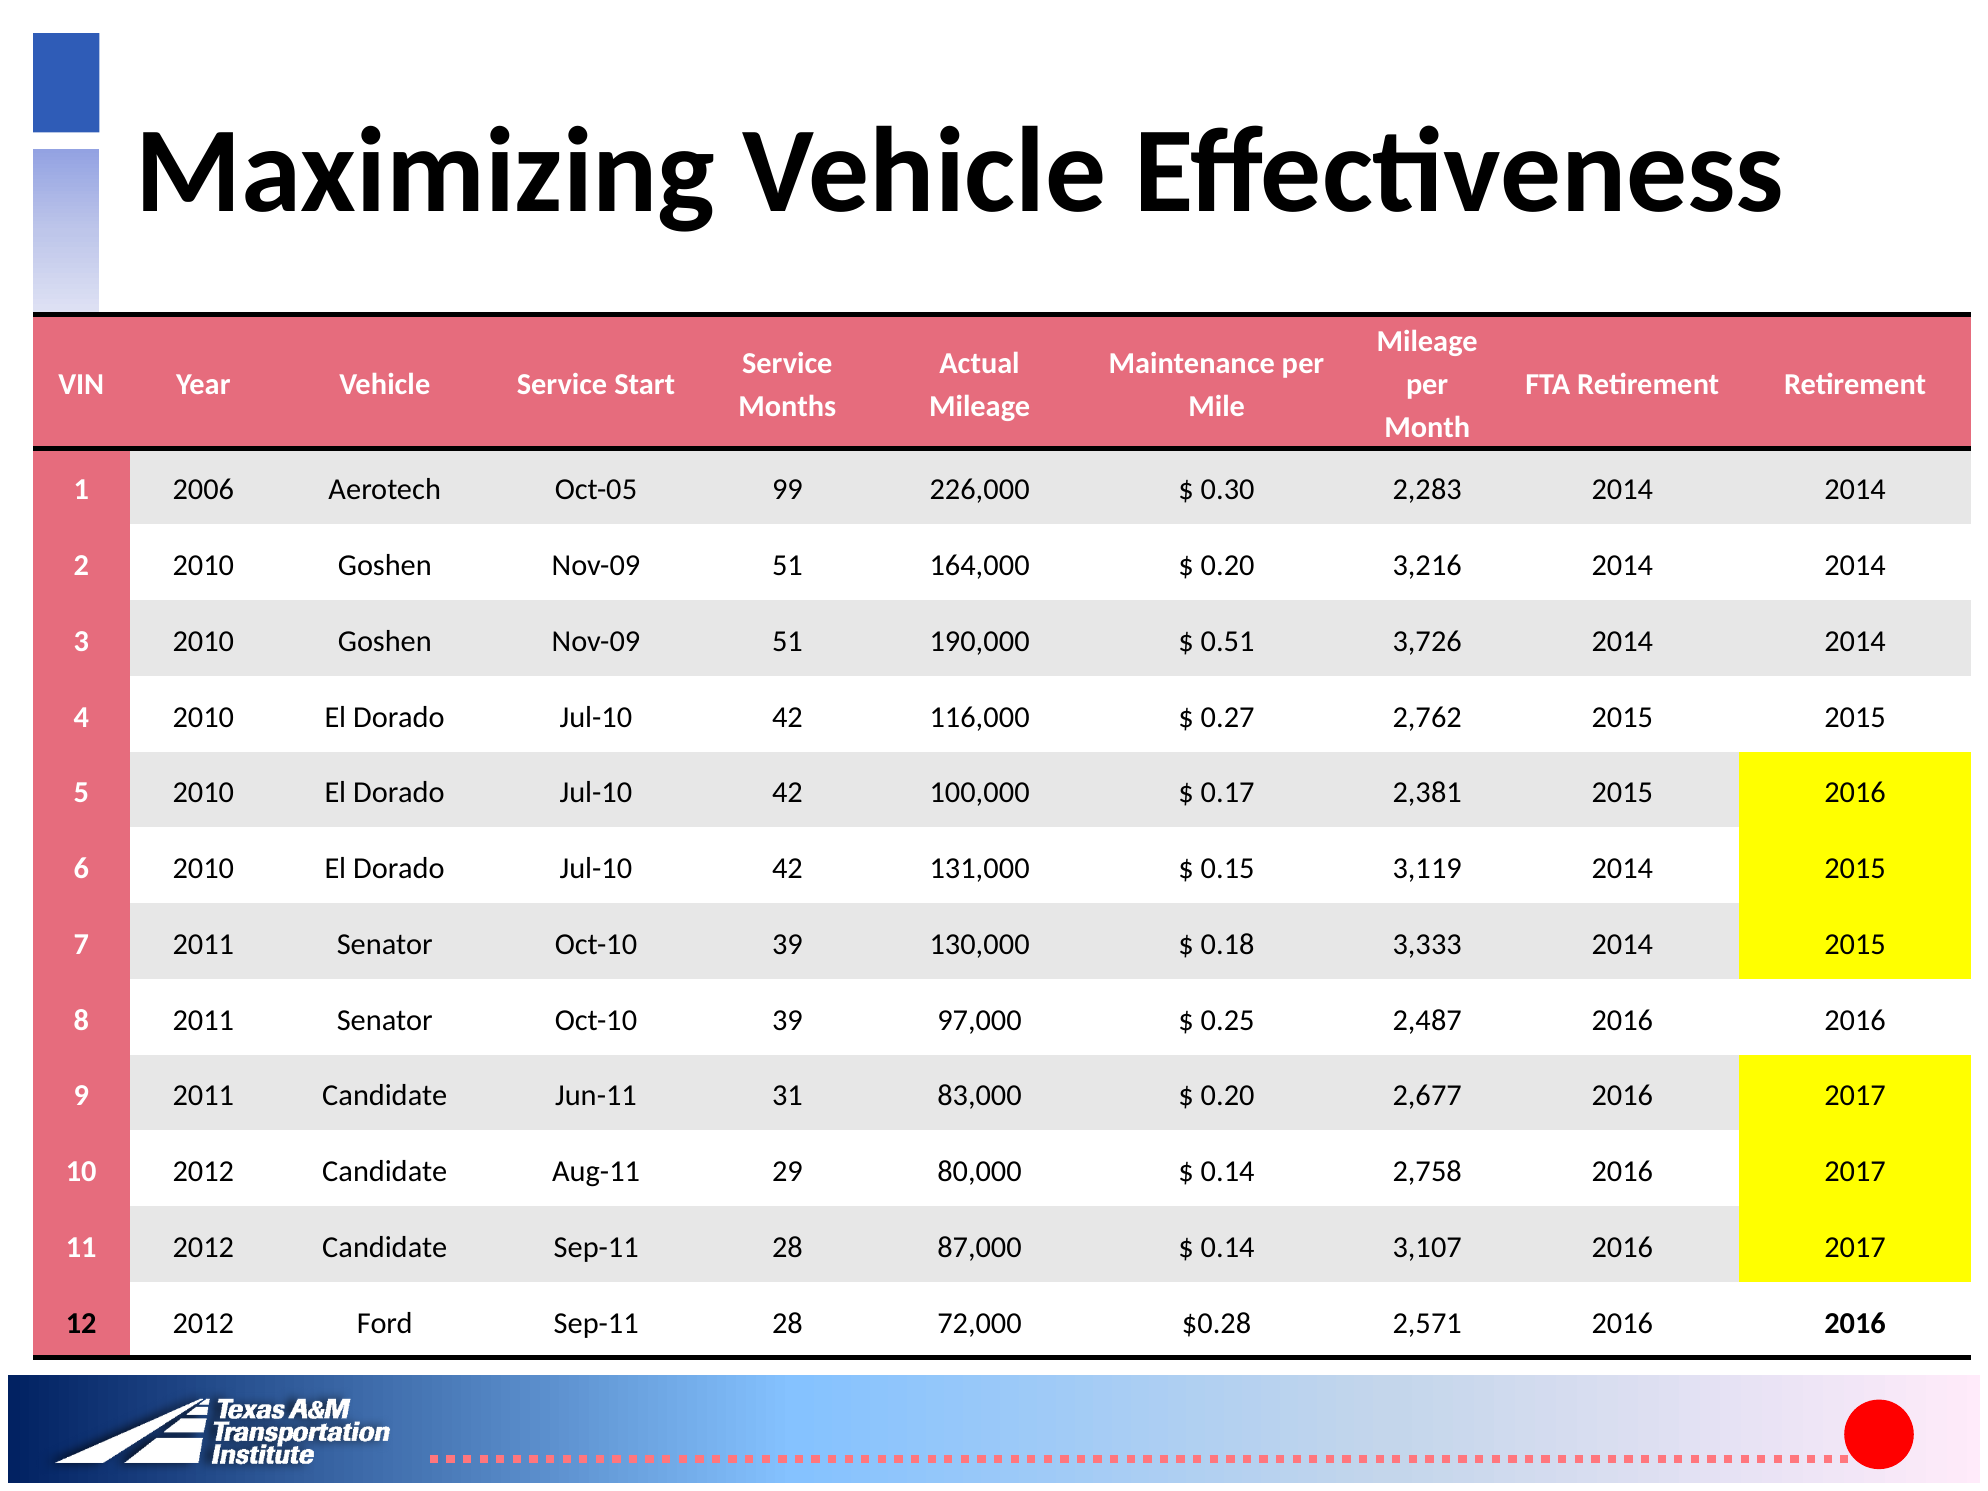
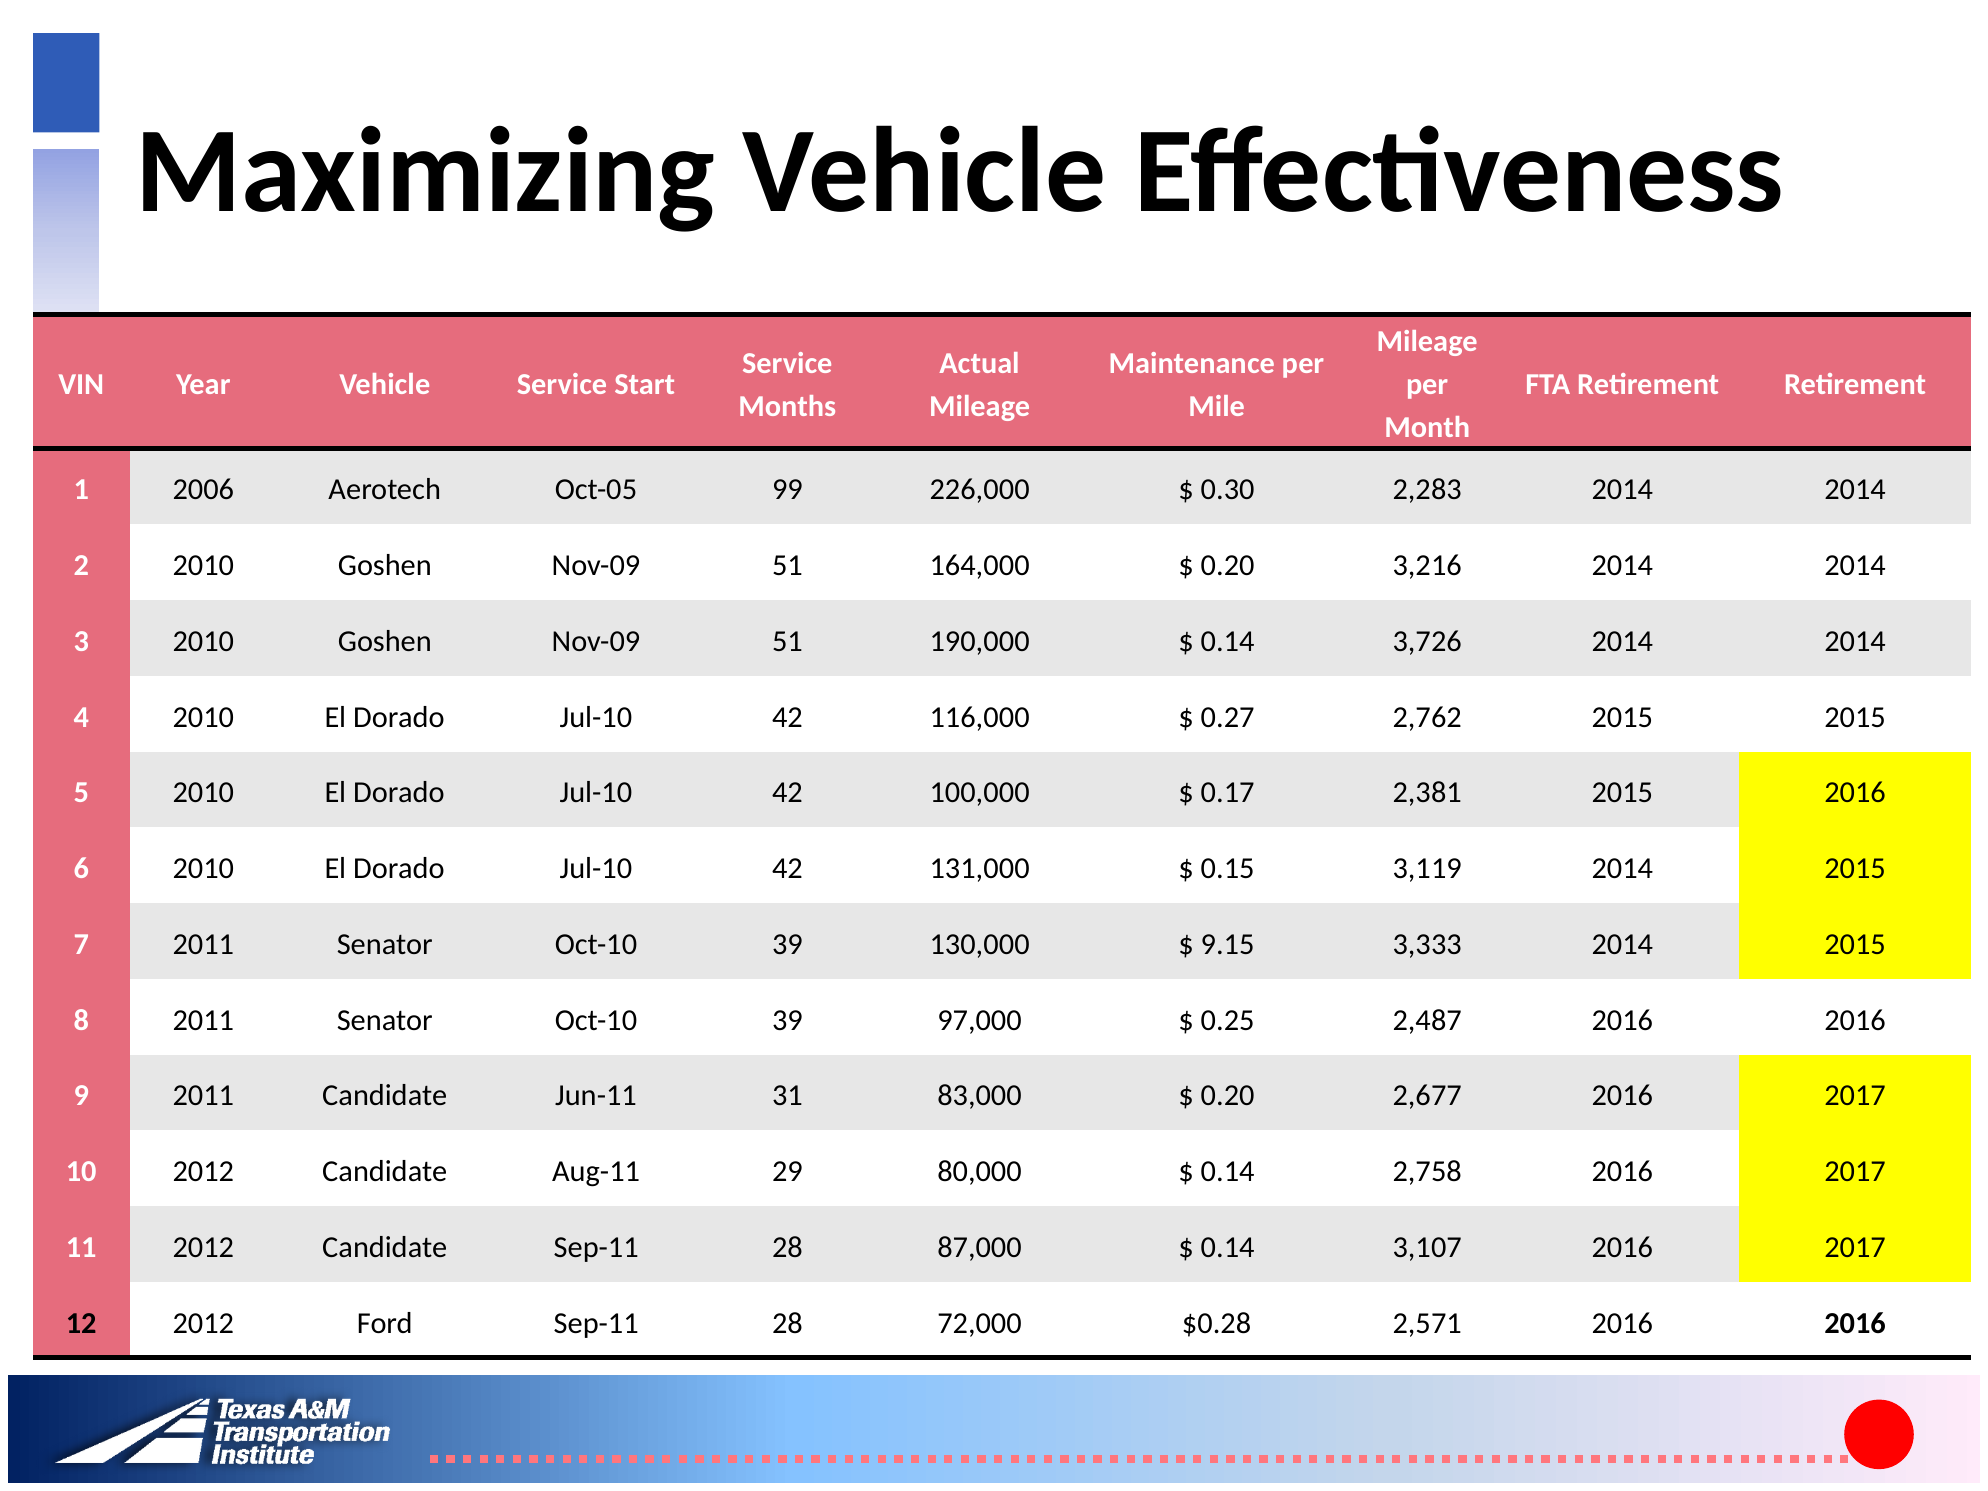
0.51 at (1228, 641): 0.51 -> 0.14
0.18: 0.18 -> 9.15
